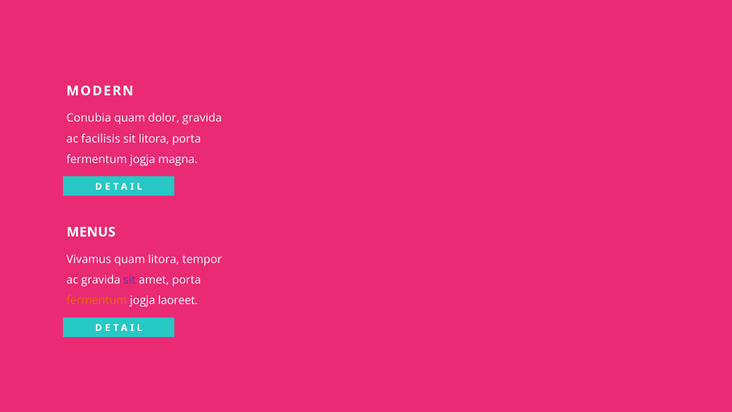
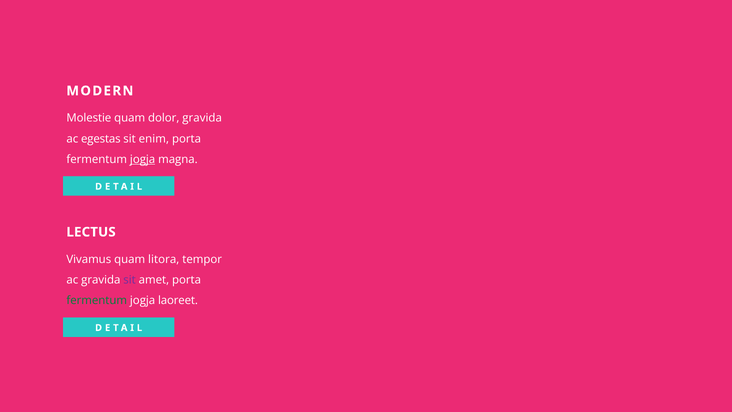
Conubia: Conubia -> Molestie
facilisis: facilisis -> egestas
sit litora: litora -> enim
jogja at (143, 159) underline: none -> present
MENUS: MENUS -> LECTUS
fermentum at (97, 300) colour: orange -> green
